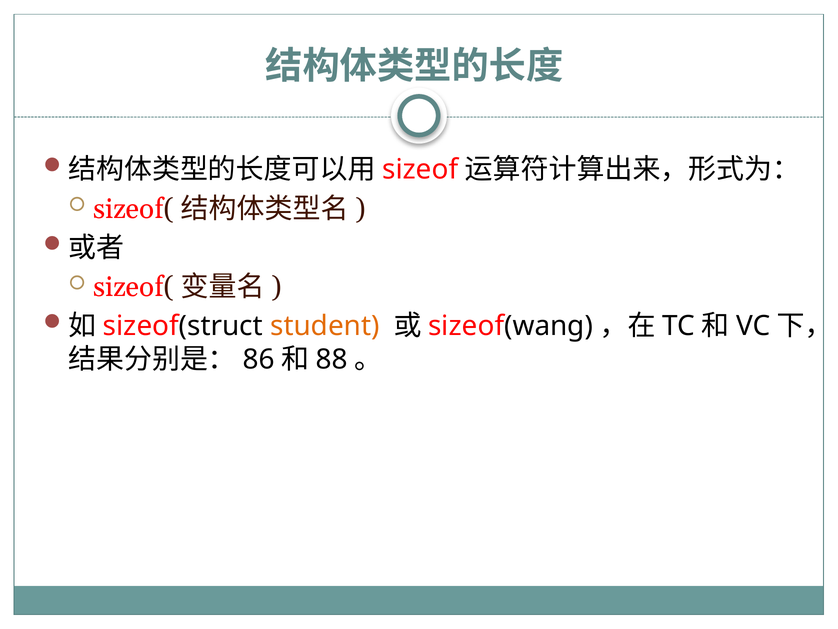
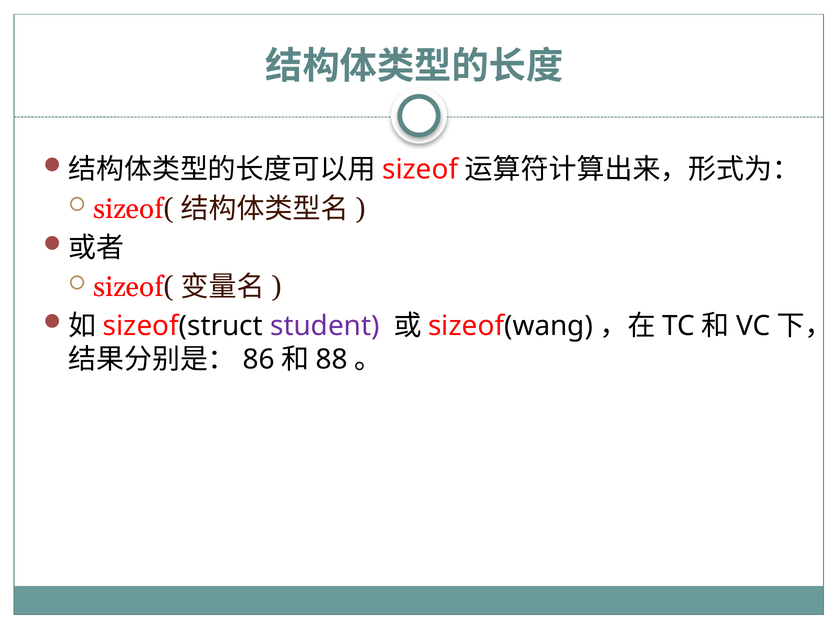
student colour: orange -> purple
